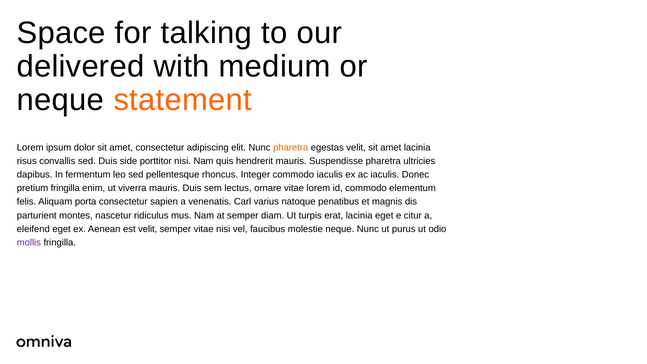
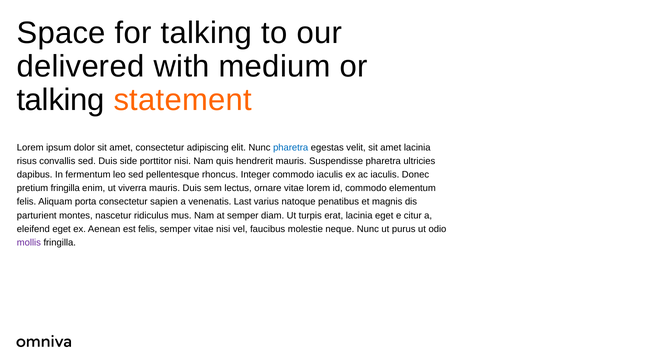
neque at (60, 100): neque -> talking
pharetra at (291, 147) colour: orange -> blue
Carl: Carl -> Last
est velit: velit -> felis
